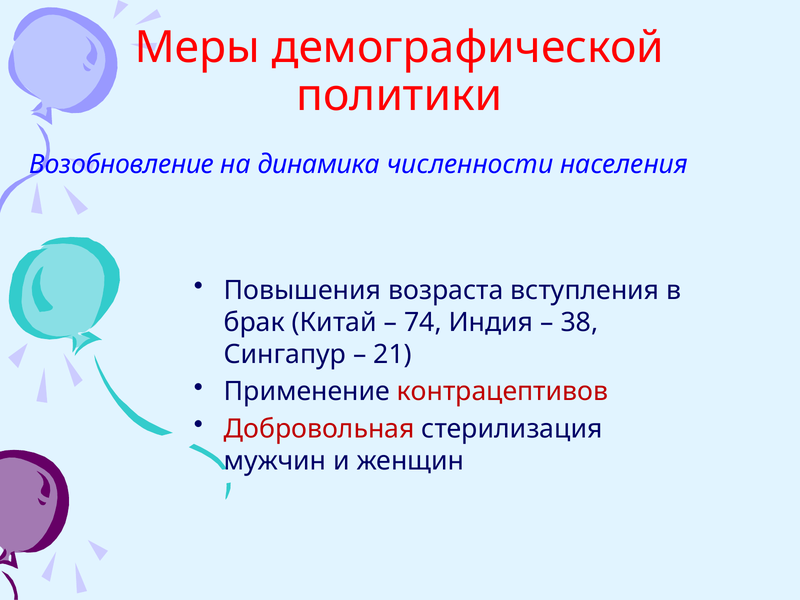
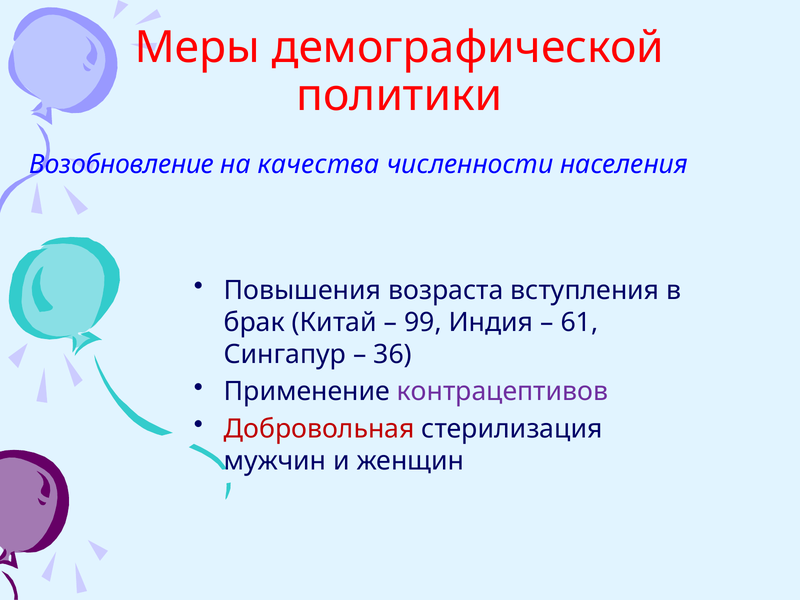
динамика: динамика -> качества
74: 74 -> 99
38: 38 -> 61
21: 21 -> 36
контрацептивов colour: red -> purple
